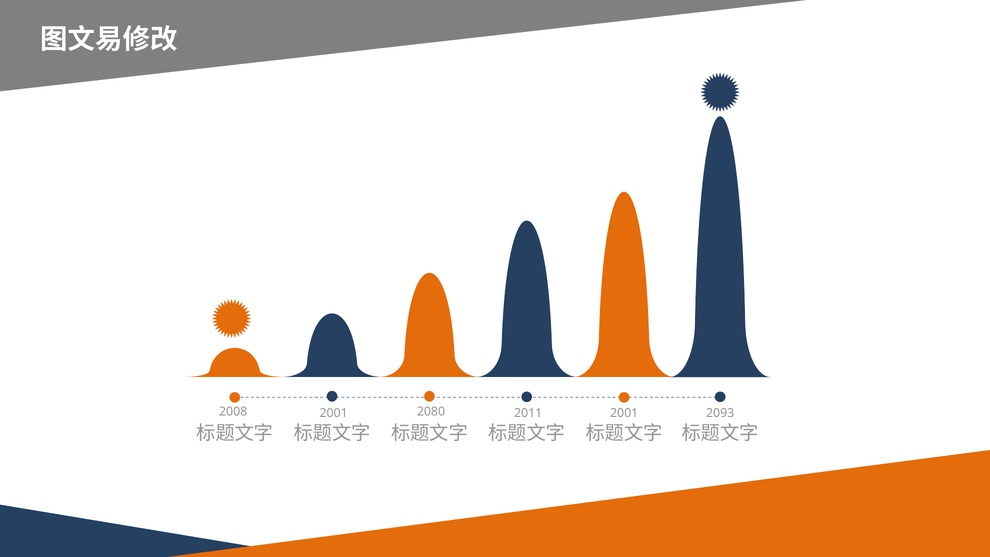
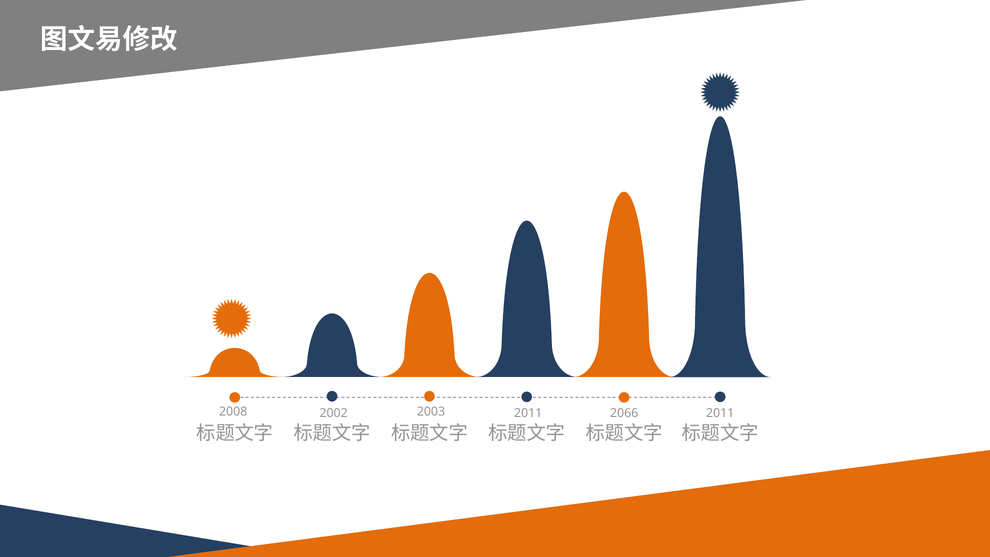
2080: 2080 -> 2003
2001 at (334, 413): 2001 -> 2002
2001 at (624, 413): 2001 -> 2066
2093 at (720, 413): 2093 -> 2011
